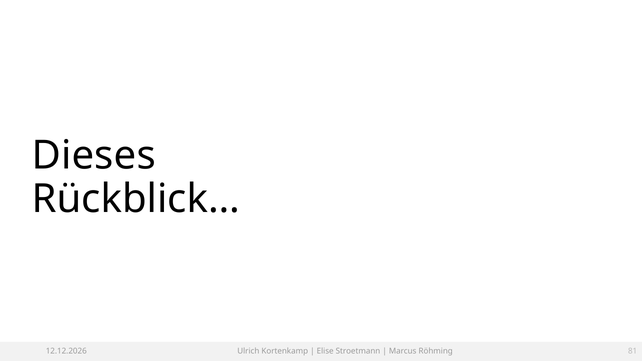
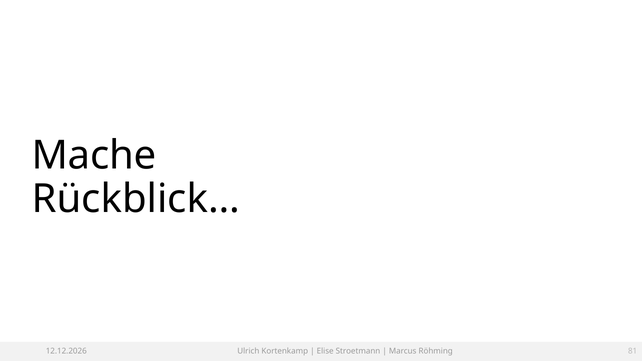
Dieses: Dieses -> Mache
